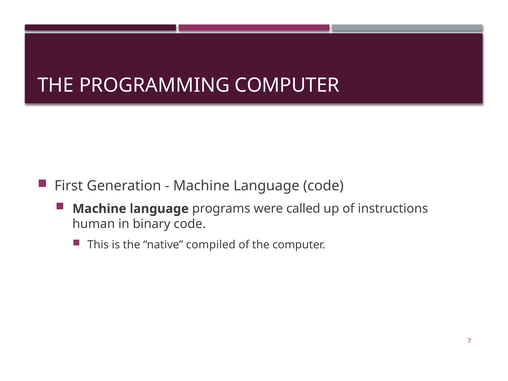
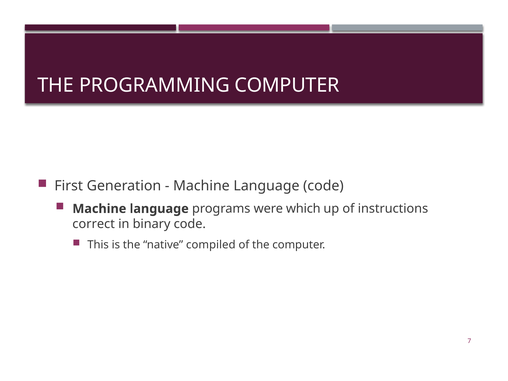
called: called -> which
human: human -> correct
